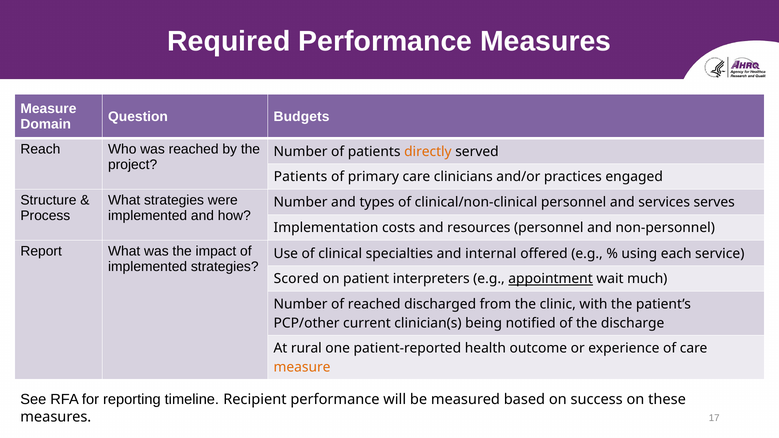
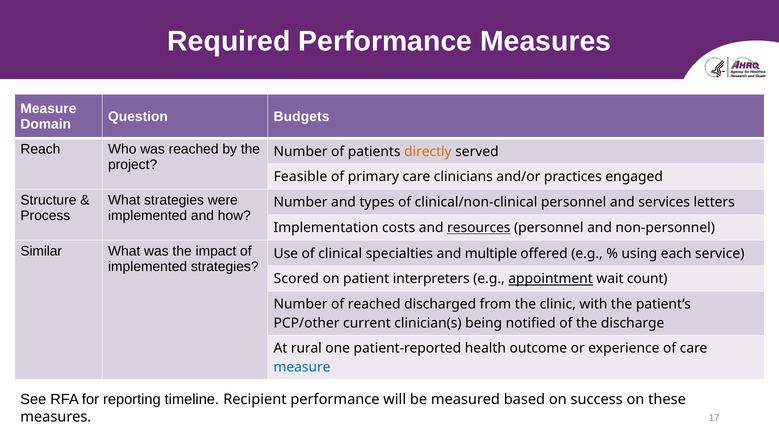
Patients at (300, 177): Patients -> Feasible
serves: serves -> letters
resources underline: none -> present
Report: Report -> Similar
internal: internal -> multiple
much: much -> count
measure at (302, 367) colour: orange -> blue
